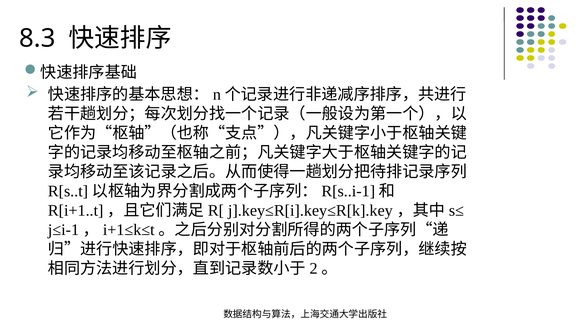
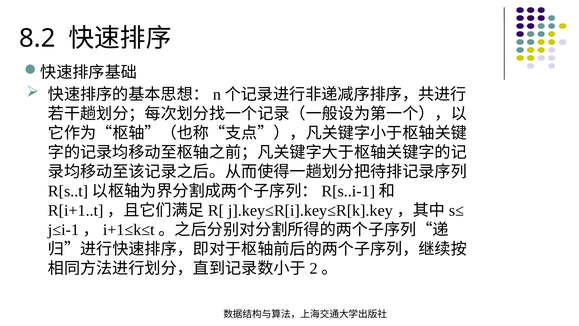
8.3: 8.3 -> 8.2
